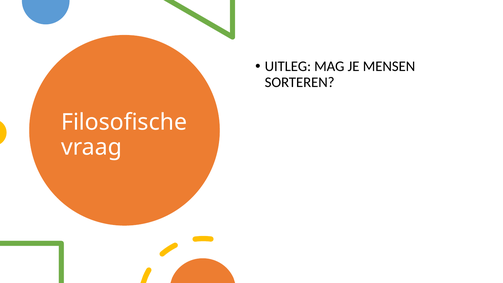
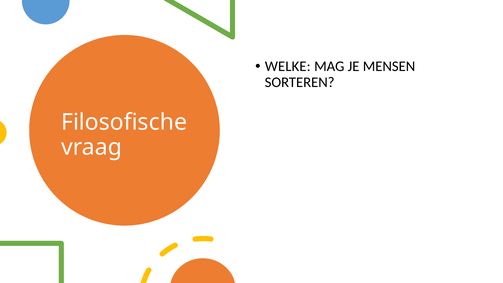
UITLEG: UITLEG -> WELKE
